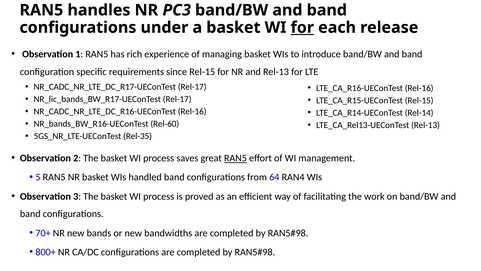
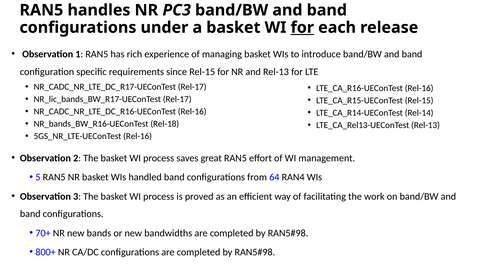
Rel-60: Rel-60 -> Rel-18
5GS_NR_LTE-UEConTest Rel-35: Rel-35 -> Rel-16
RAN5 at (235, 158) underline: present -> none
